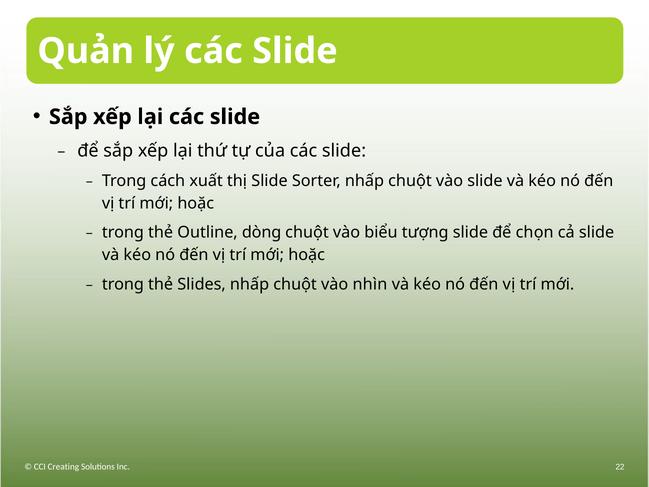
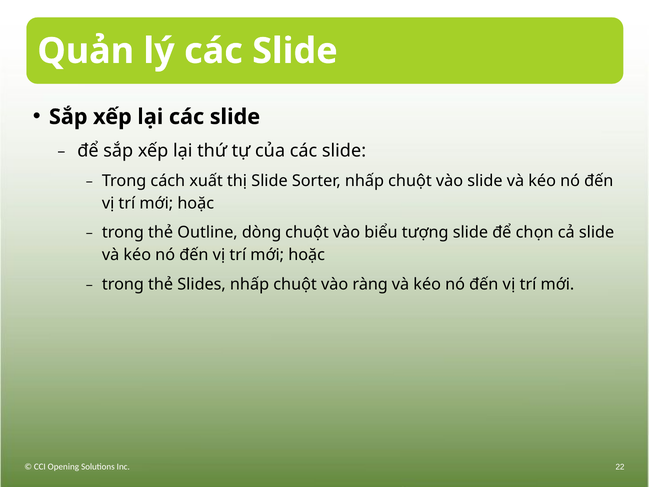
nhìn: nhìn -> ràng
Creating: Creating -> Opening
